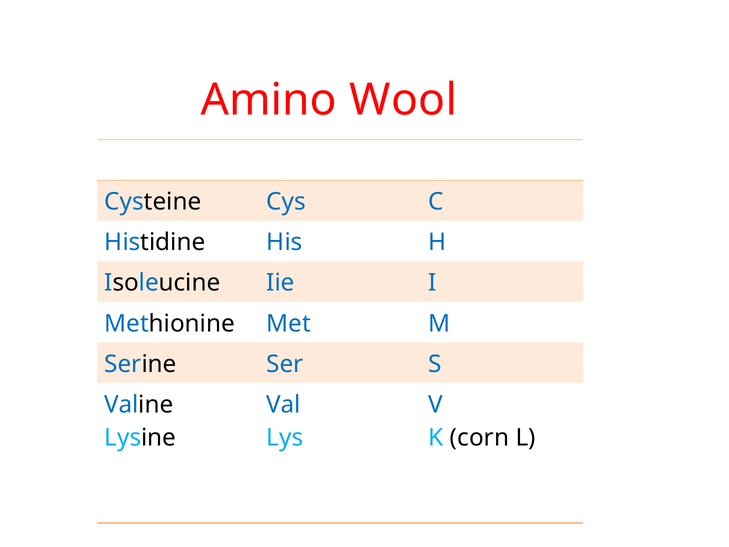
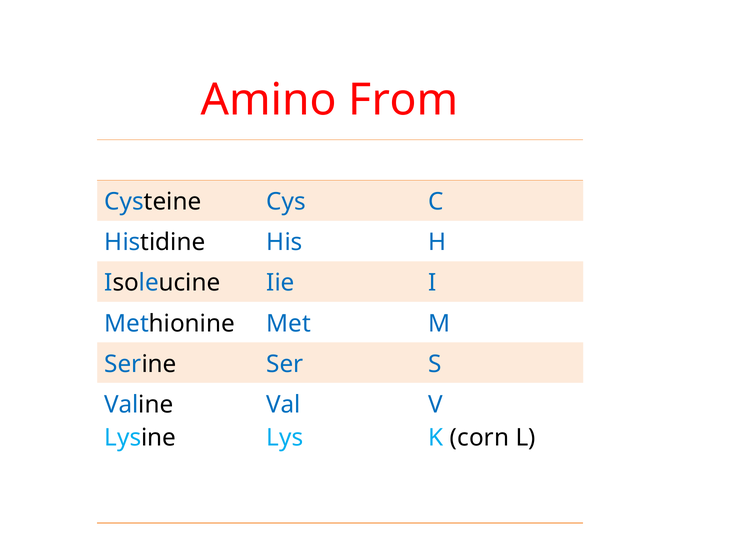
Wool: Wool -> From
